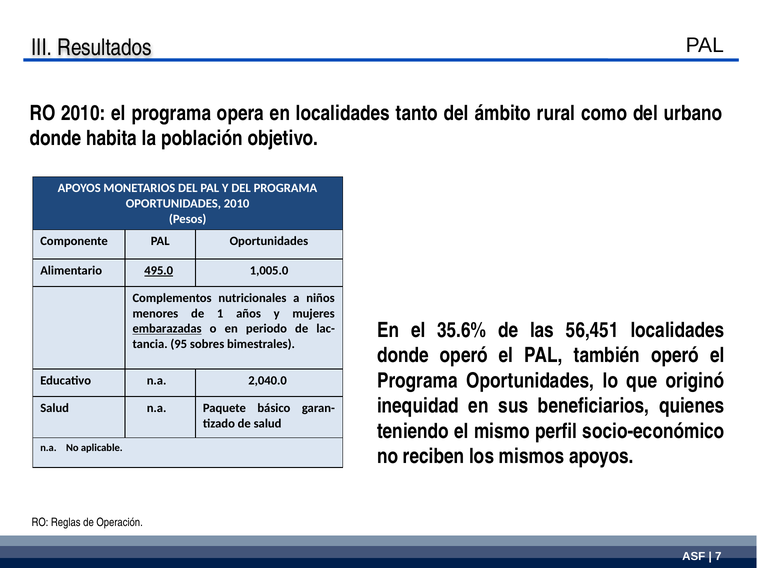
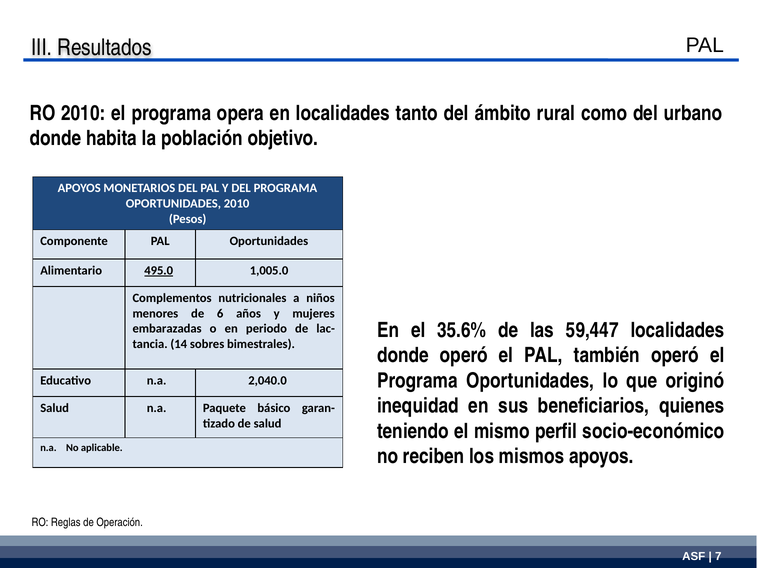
1: 1 -> 6
56,451: 56,451 -> 59,447
embarazadas underline: present -> none
95: 95 -> 14
